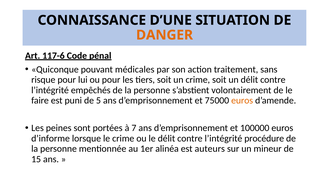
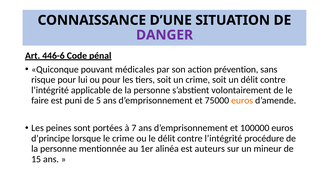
DANGER colour: orange -> purple
117-6: 117-6 -> 446-6
traitement: traitement -> prévention
empêchés: empêchés -> applicable
d’informe: d’informe -> d’principe
